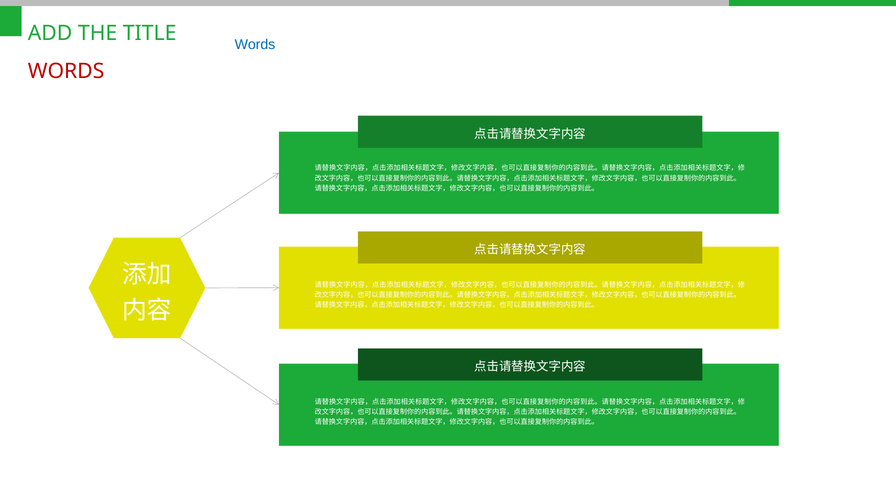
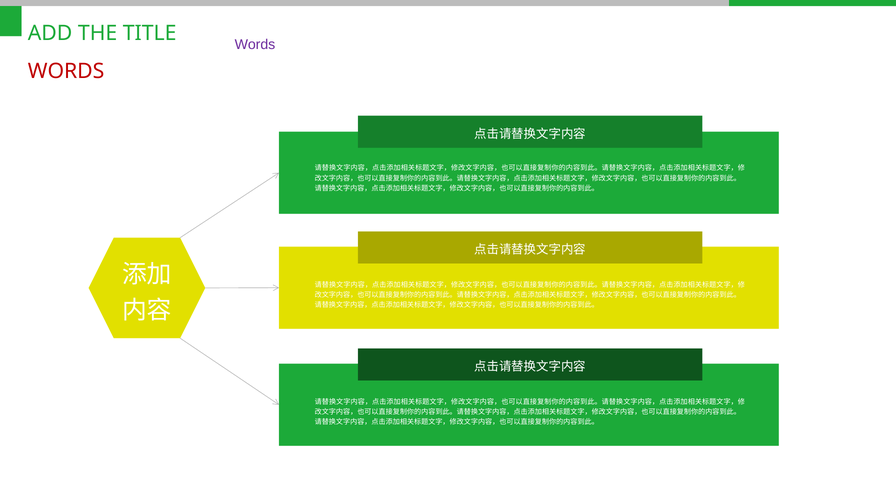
Words at (255, 45) colour: blue -> purple
